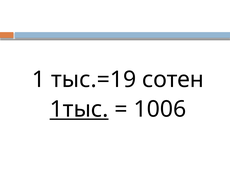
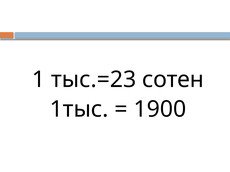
тыс.=19: тыс.=19 -> тыс.=23
1тыс underline: present -> none
1006: 1006 -> 1900
